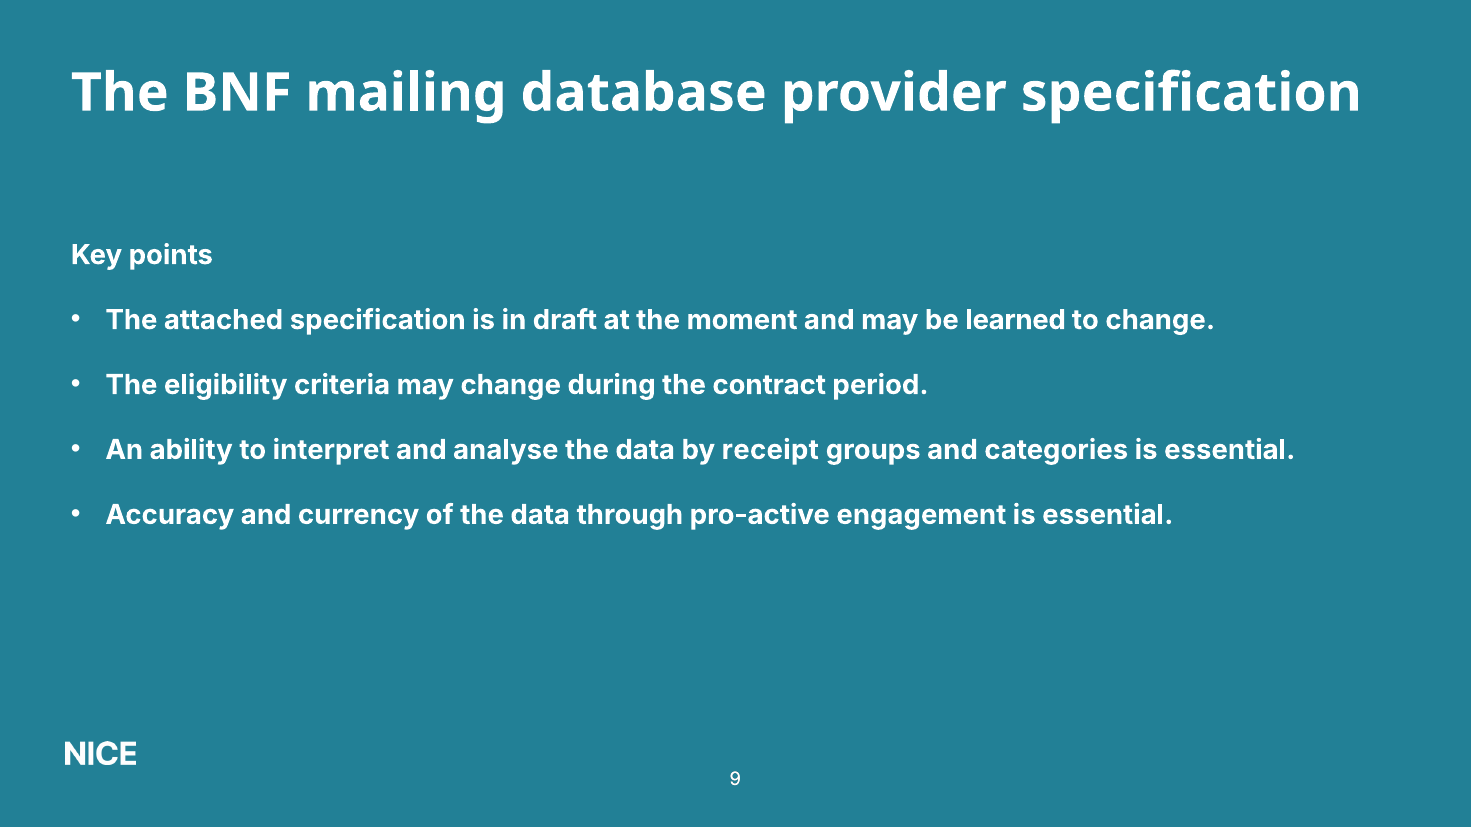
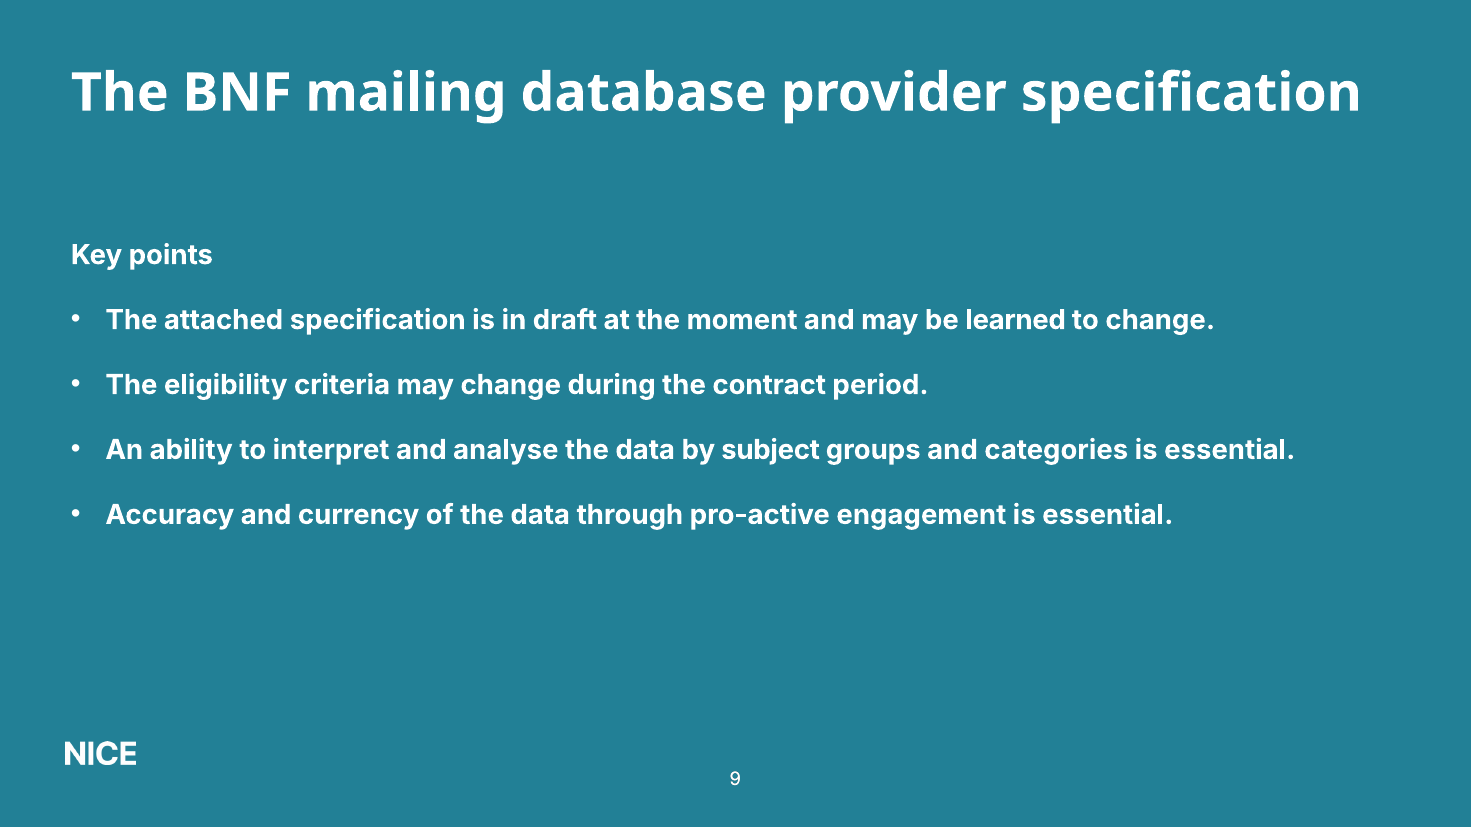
receipt: receipt -> subject
